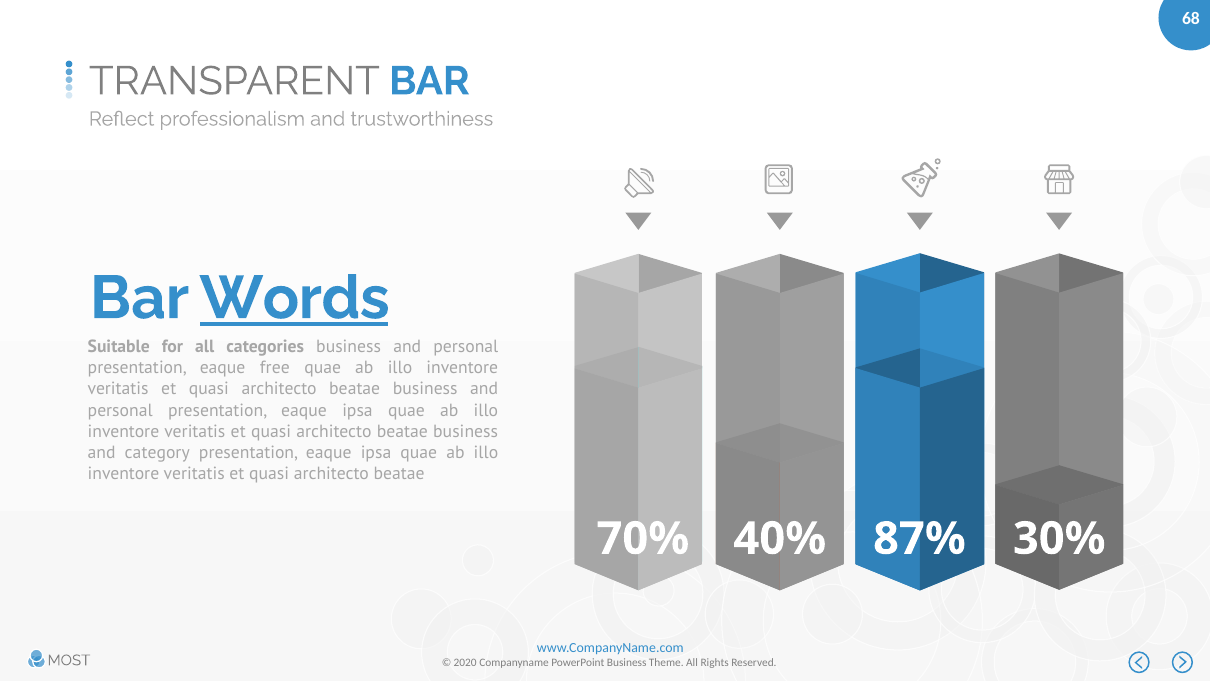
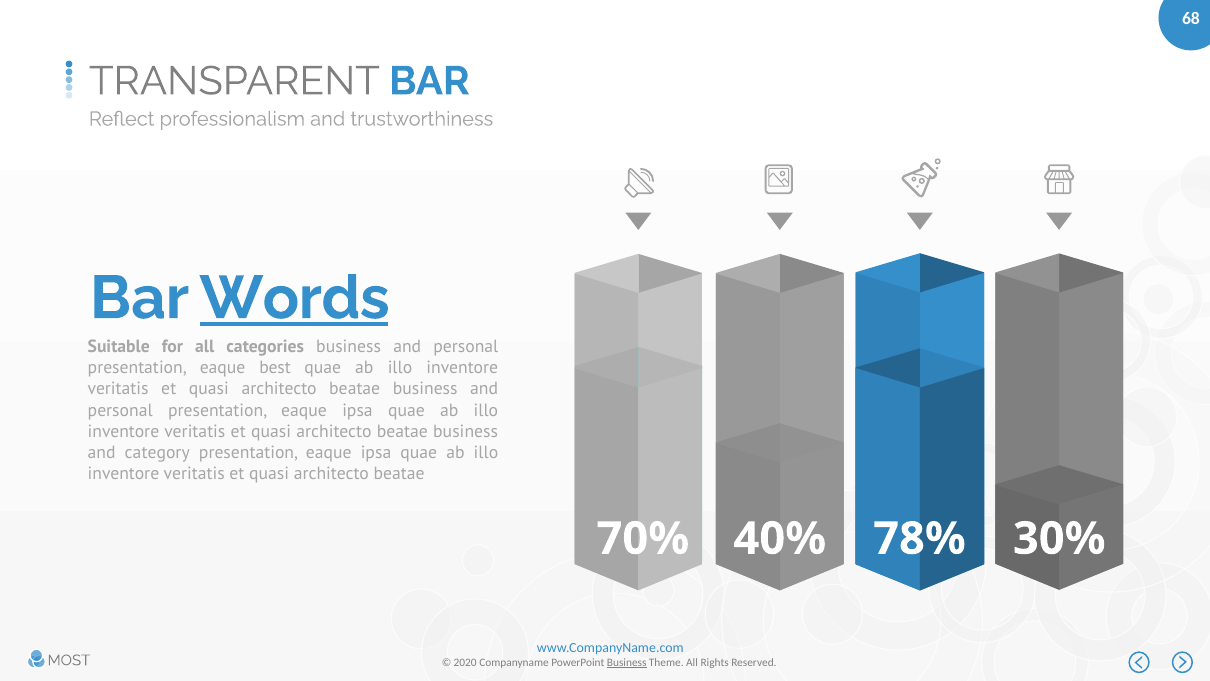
free: free -> best
87%: 87% -> 78%
Business at (627, 662) underline: none -> present
